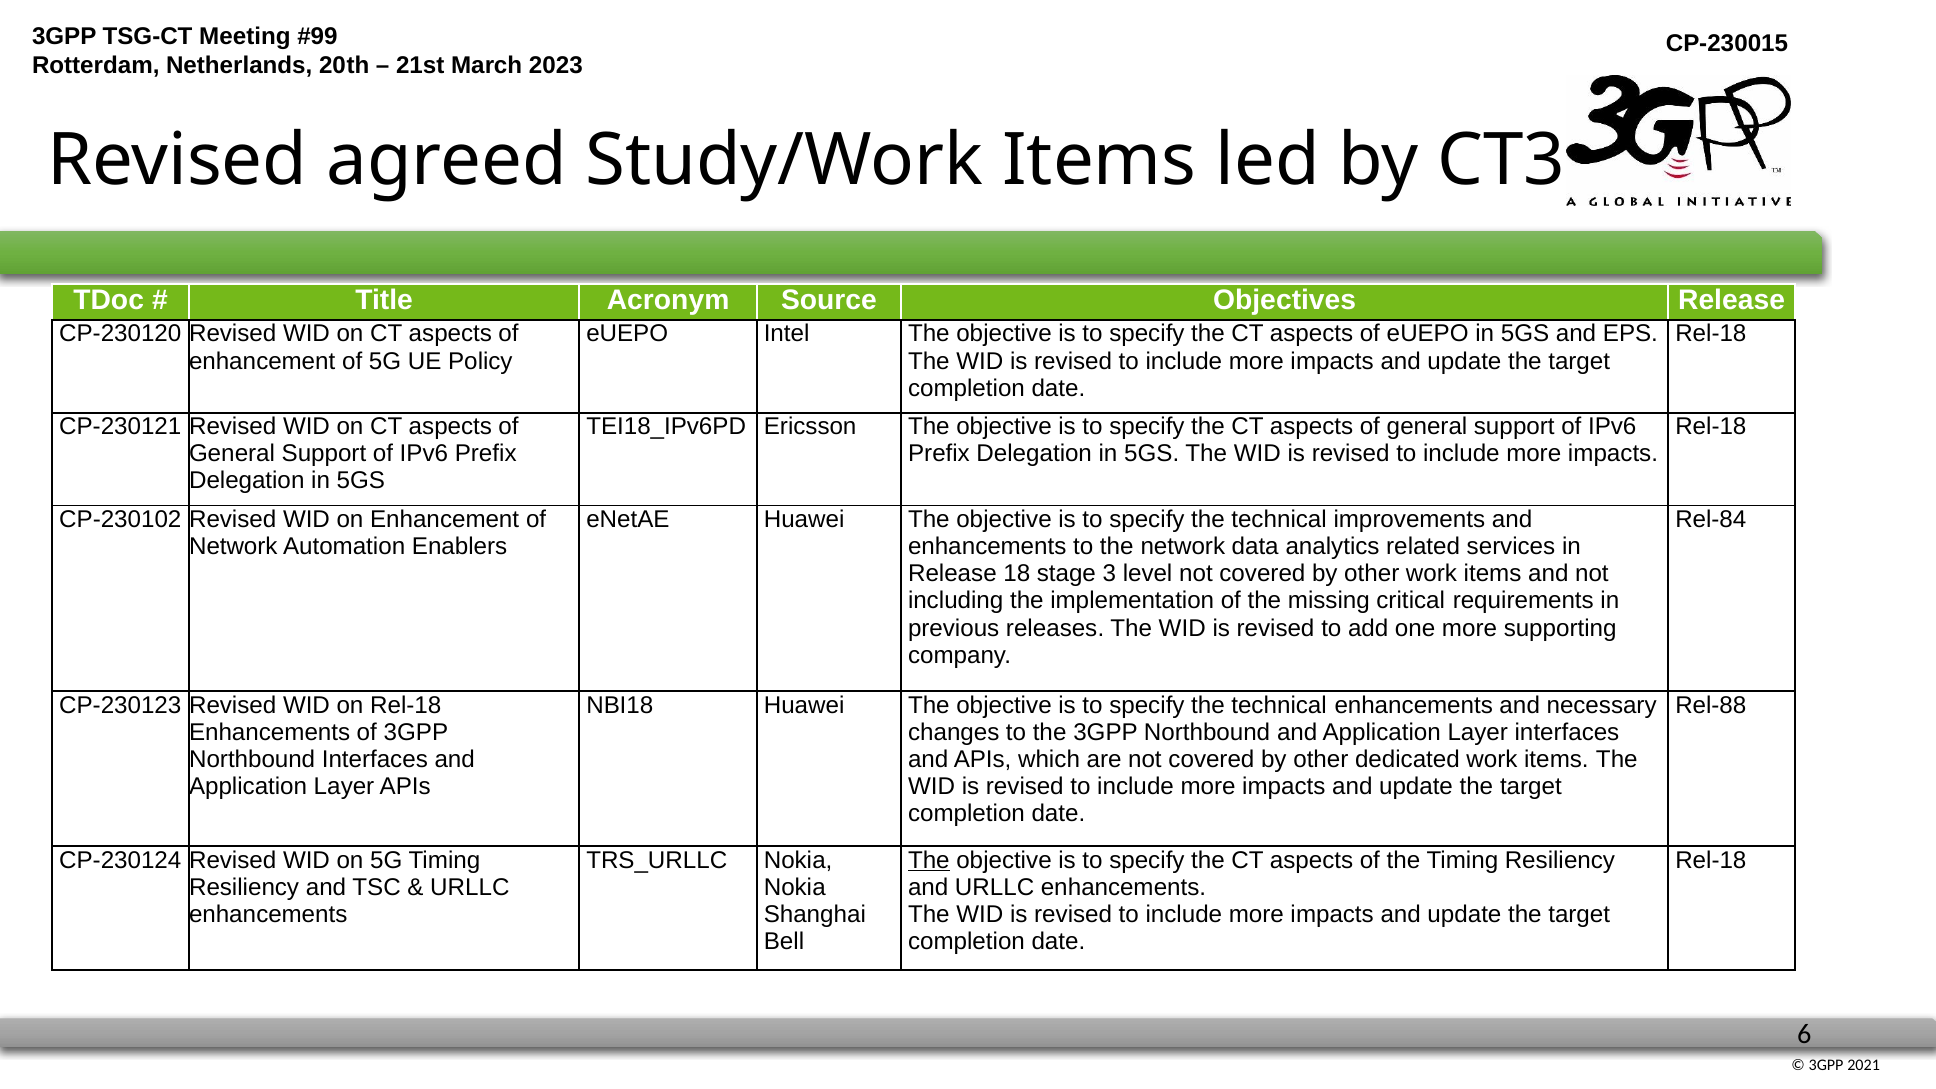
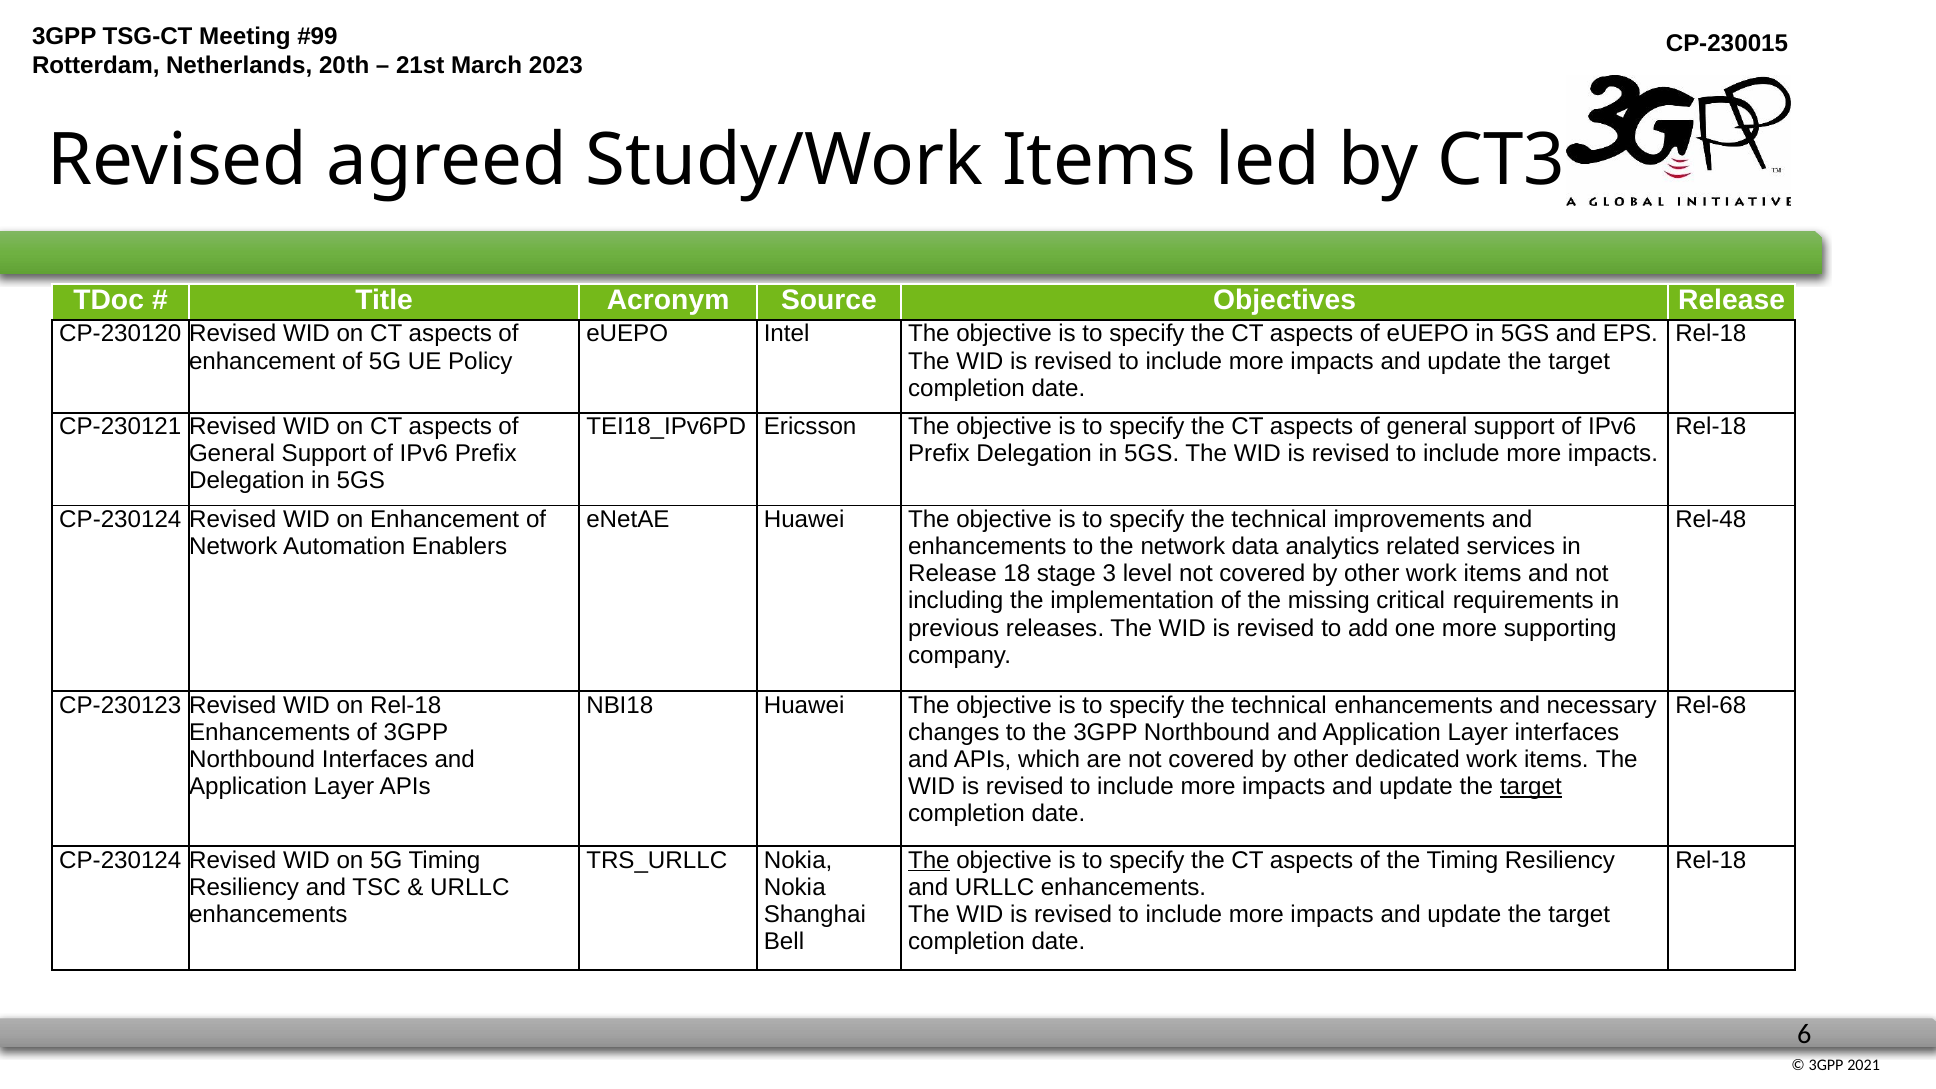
CP-230102 at (120, 520): CP-230102 -> CP-230124
Rel-84: Rel-84 -> Rel-48
Rel-88: Rel-88 -> Rel-68
target at (1531, 787) underline: none -> present
